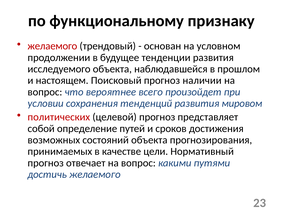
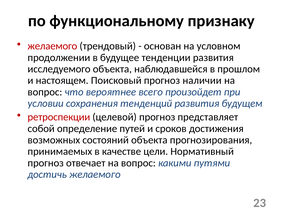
мировом: мировом -> будущем
политических: политических -> ретроспекции
